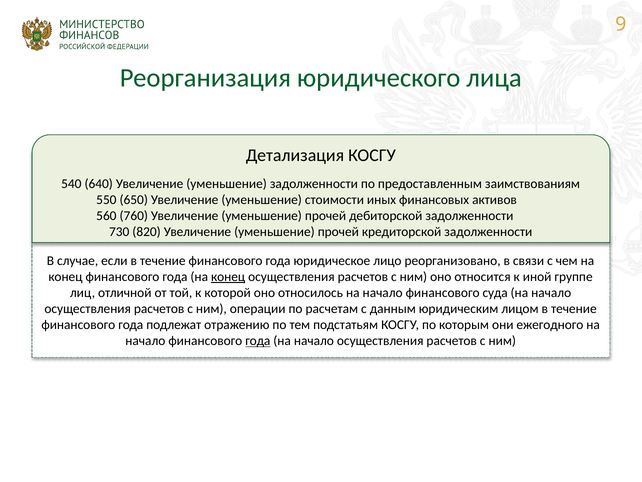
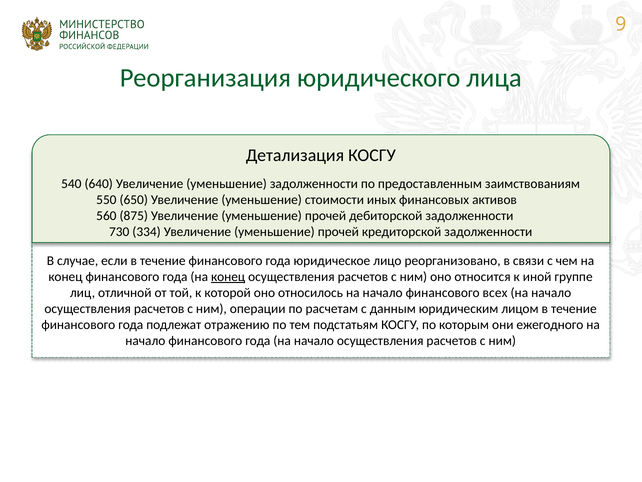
760: 760 -> 875
820: 820 -> 334
суда: суда -> всех
года at (258, 341) underline: present -> none
